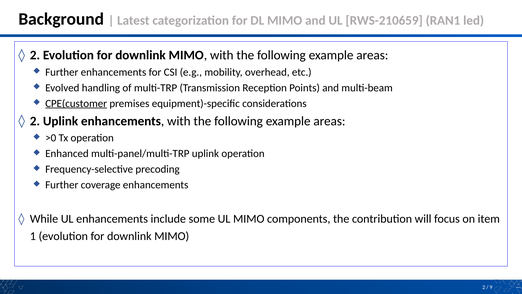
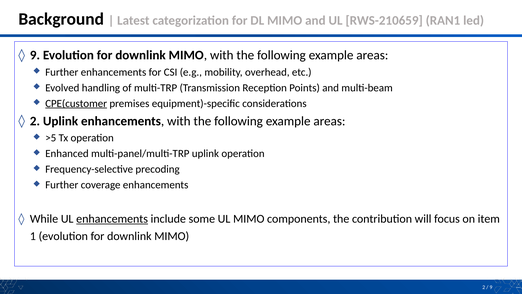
2 at (35, 55): 2 -> 9
>0: >0 -> >5
enhancements at (112, 219) underline: none -> present
